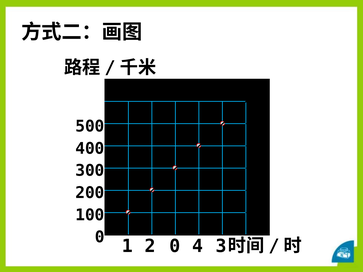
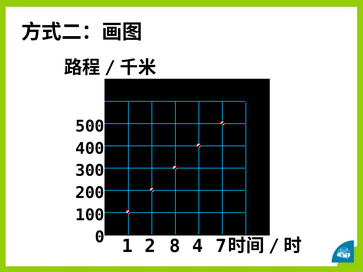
2 0: 0 -> 8
3: 3 -> 7
